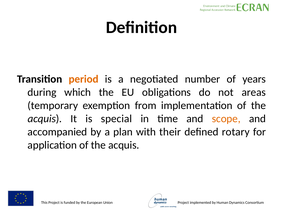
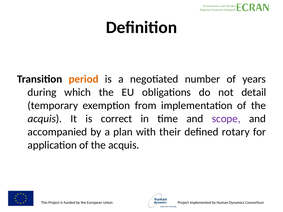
areas: areas -> detail
special: special -> correct
scope colour: orange -> purple
